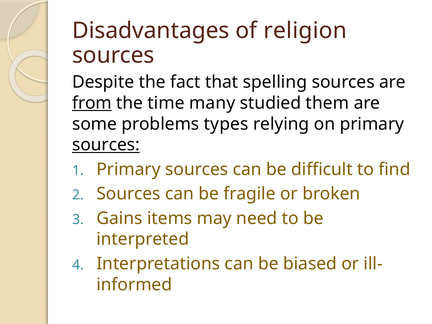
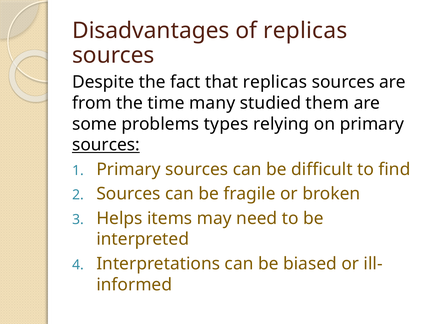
of religion: religion -> replicas
that spelling: spelling -> replicas
from underline: present -> none
Gains: Gains -> Helps
